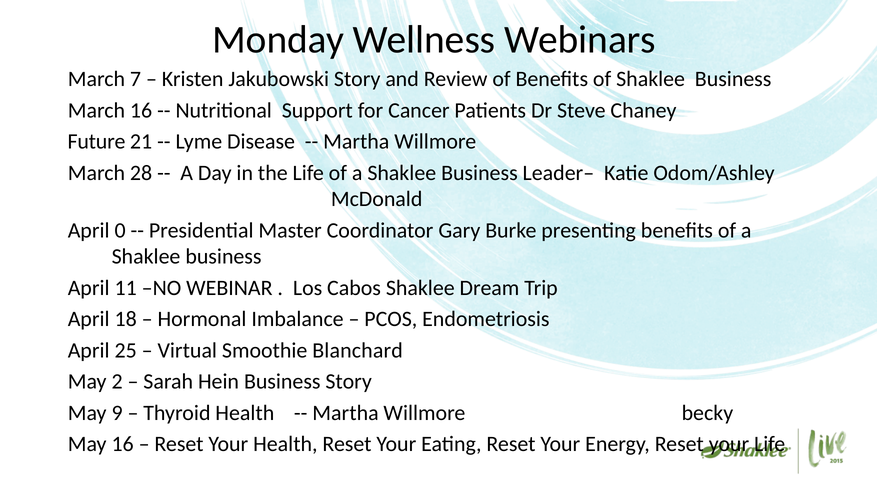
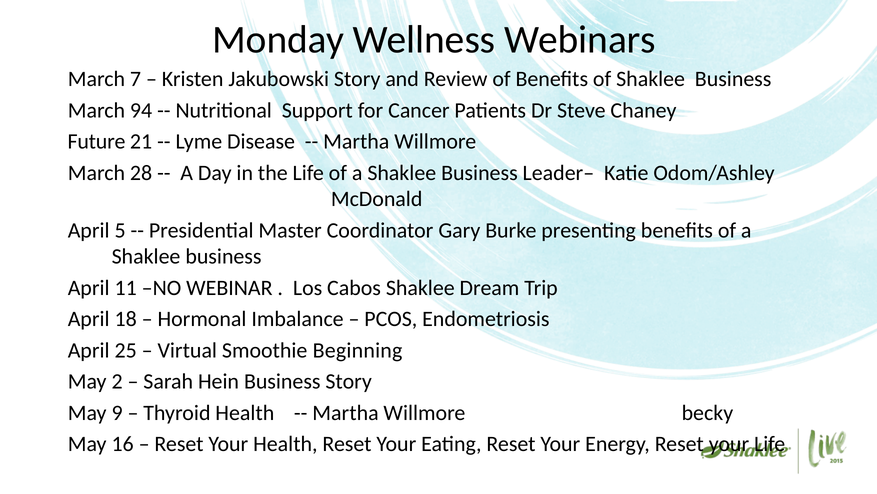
March 16: 16 -> 94
0: 0 -> 5
Blanchard: Blanchard -> Beginning
